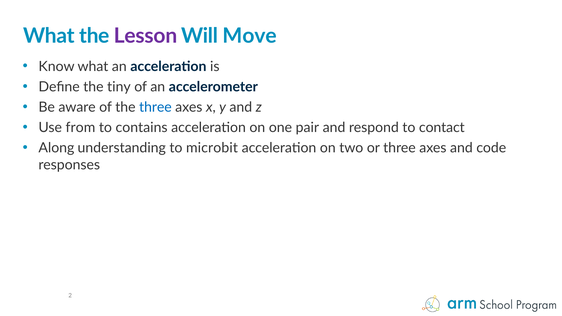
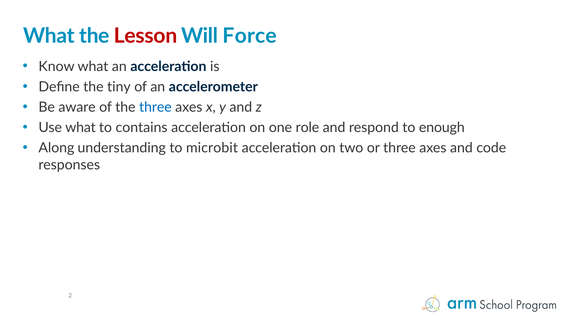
Lesson colour: purple -> red
Move: Move -> Force
Use from: from -> what
pair: pair -> role
contact: contact -> enough
